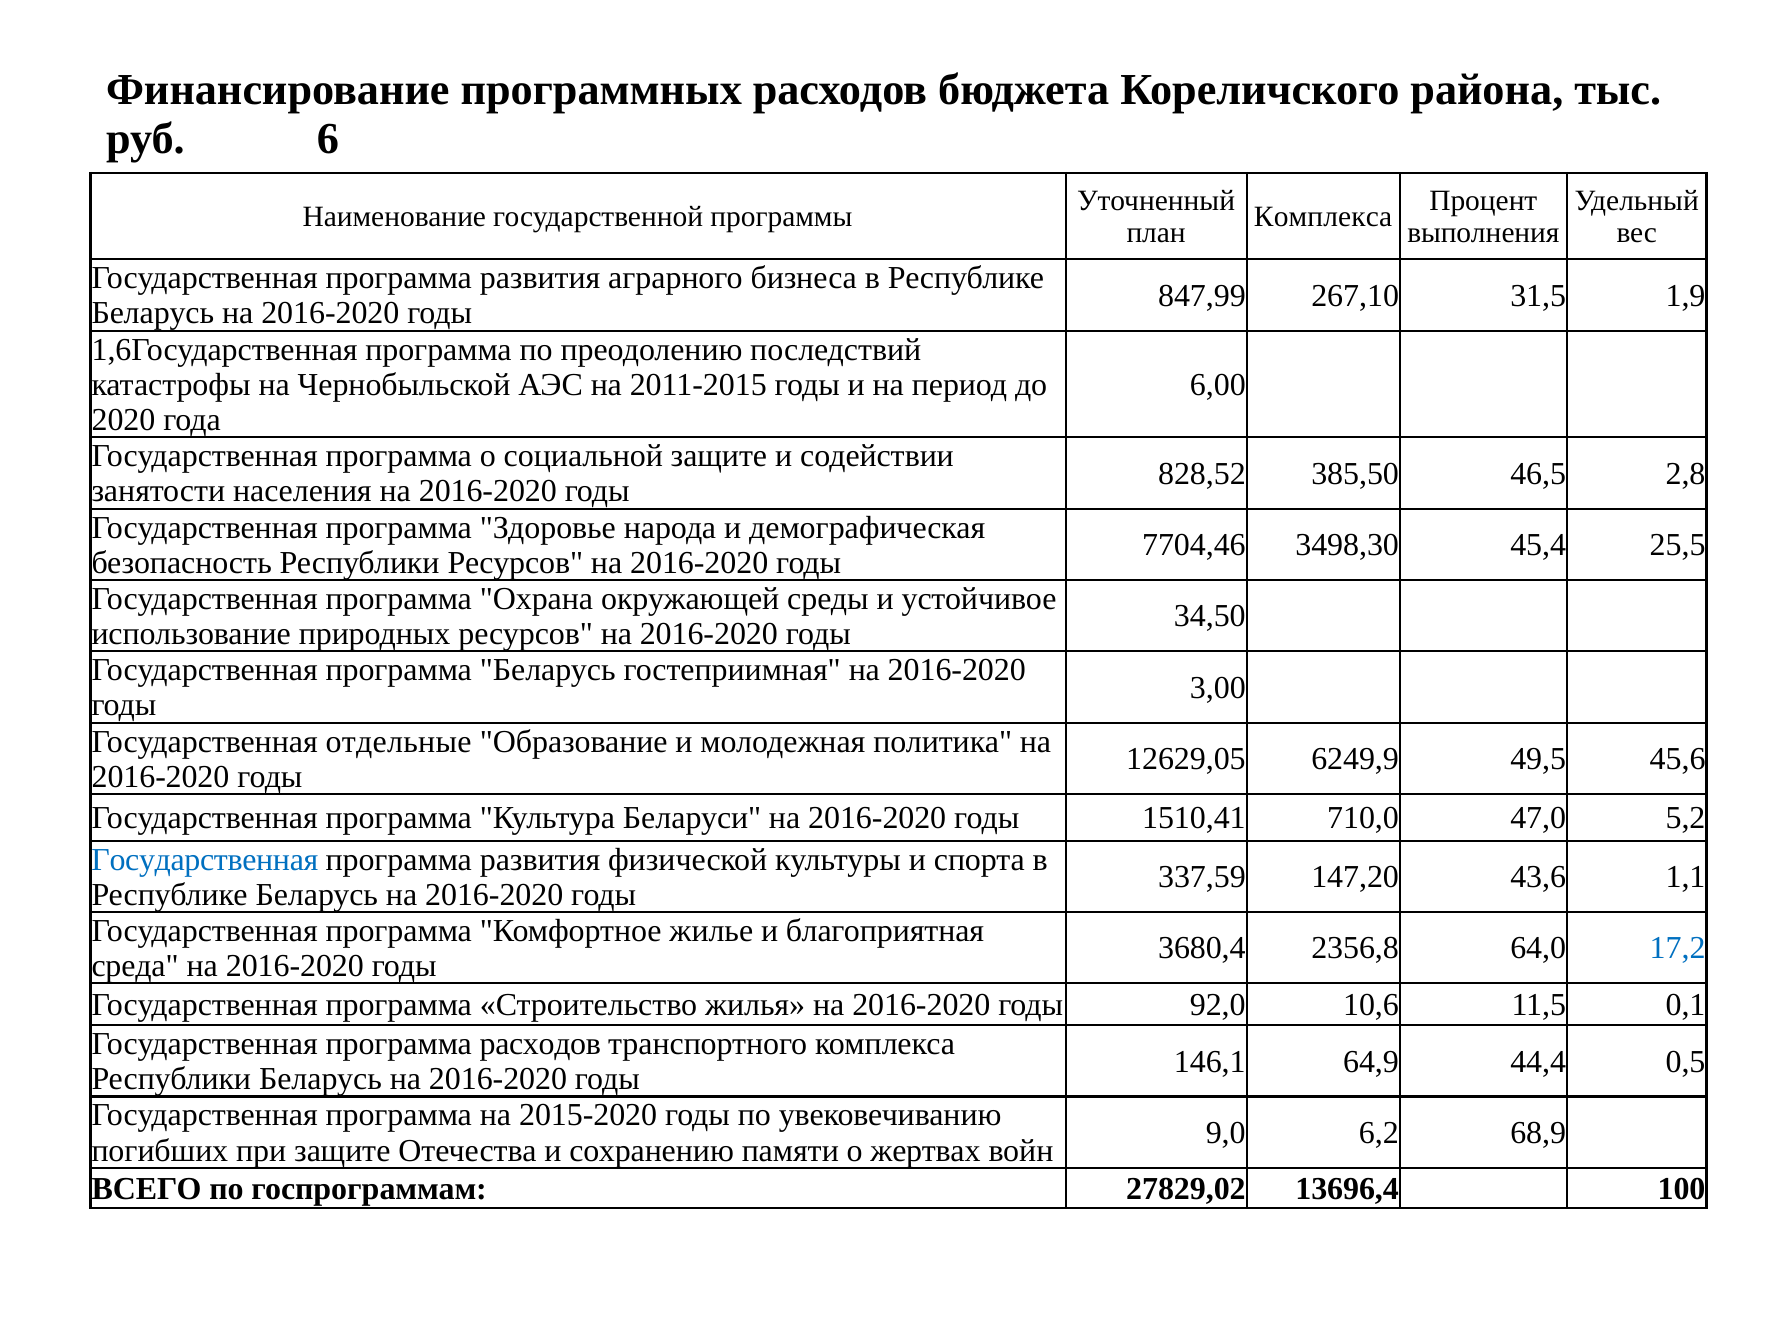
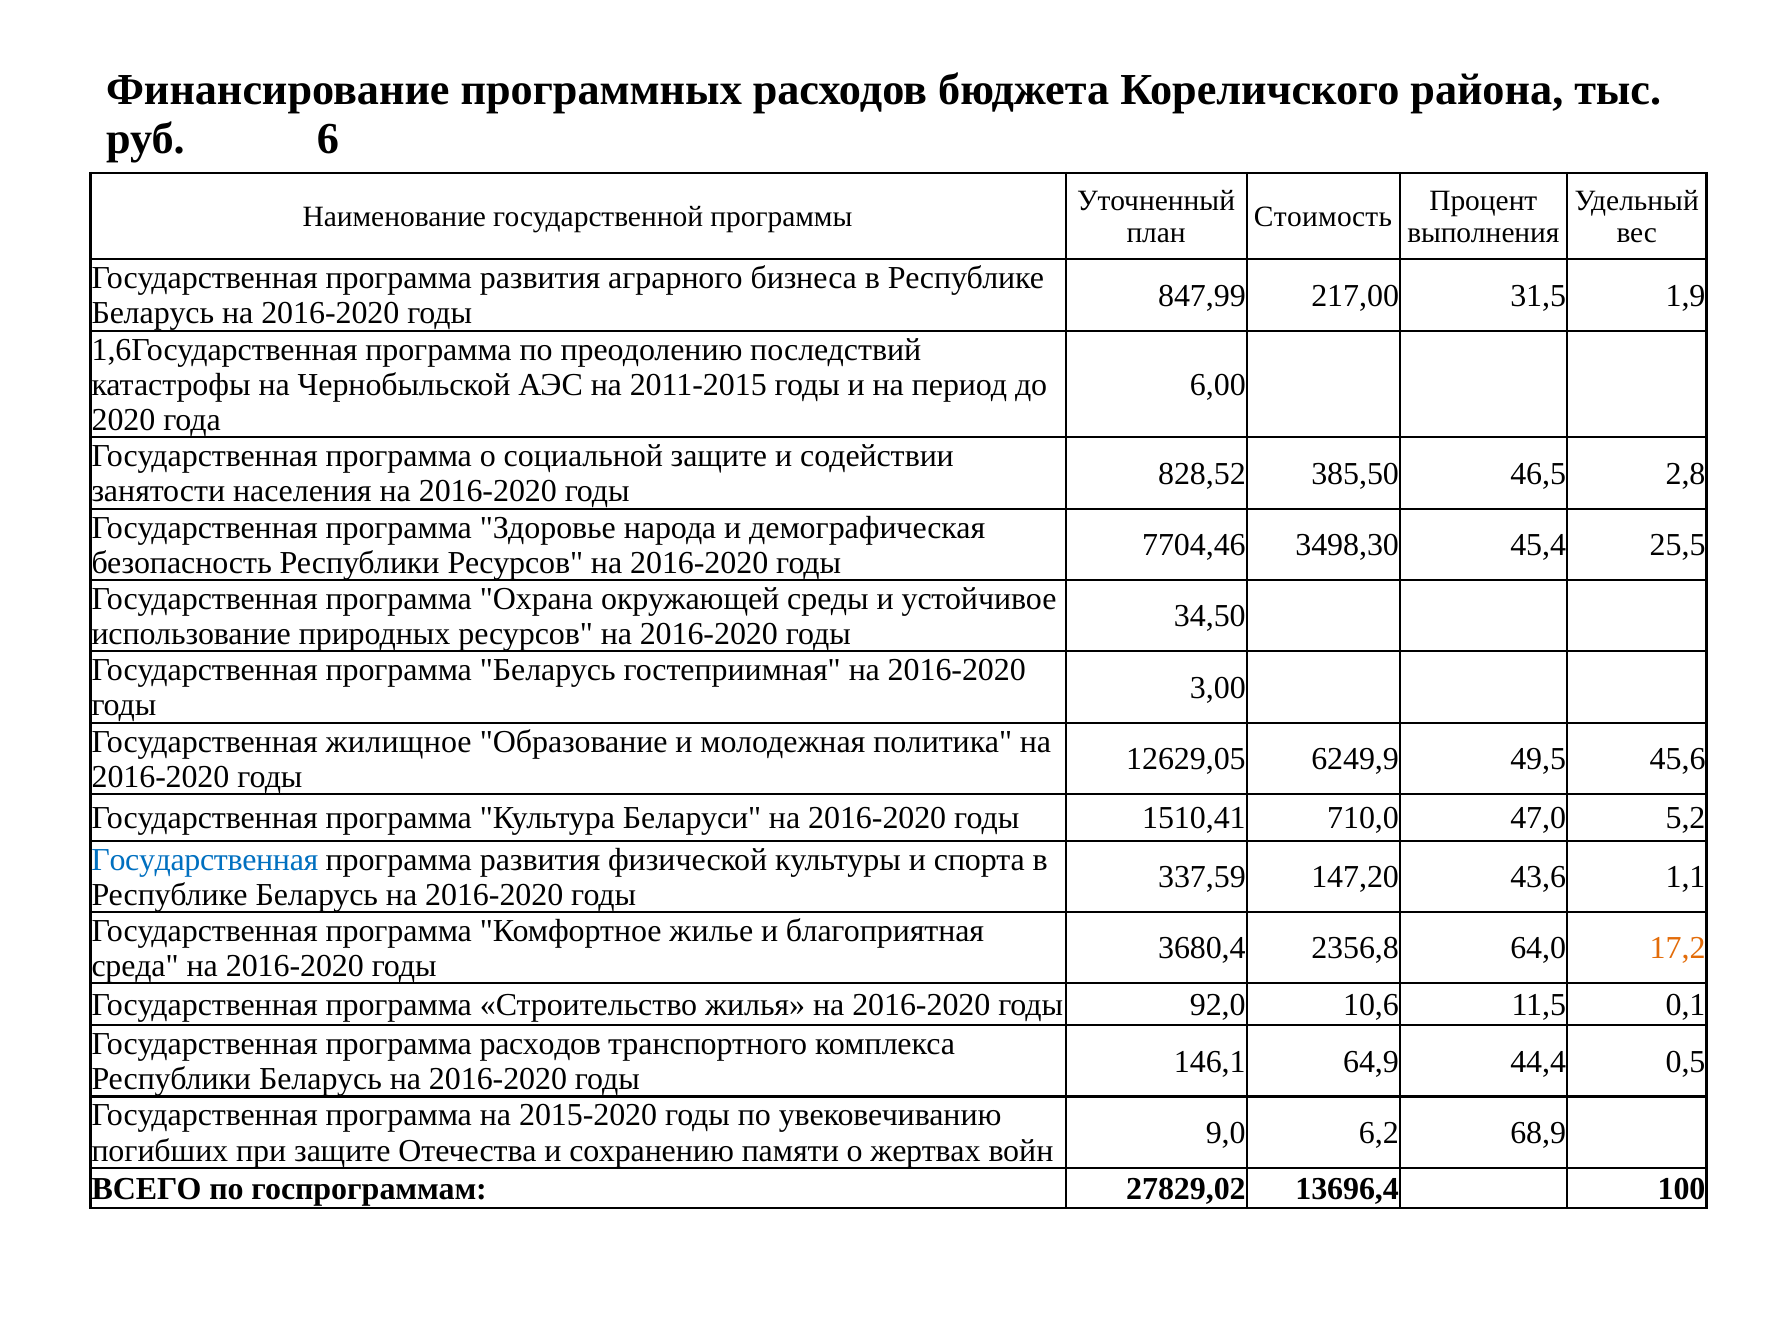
Комплекса at (1323, 217): Комплекса -> Стоимость
267,10: 267,10 -> 217,00
отдельные: отдельные -> жилищное
17,2 colour: blue -> orange
